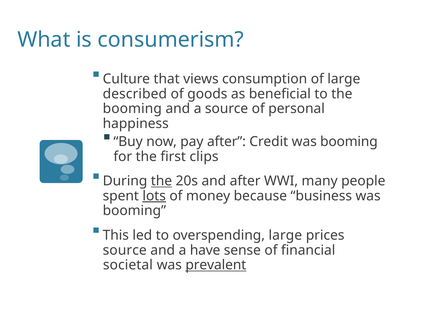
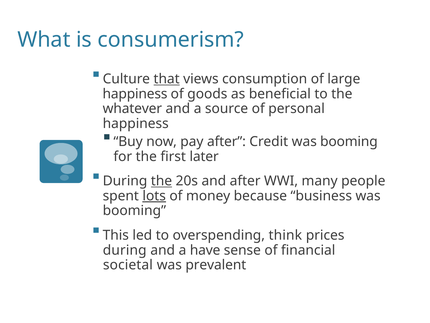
that underline: none -> present
described at (135, 94): described -> happiness
booming at (132, 109): booming -> whatever
clips: clips -> later
overspending large: large -> think
source at (125, 250): source -> during
prevalent underline: present -> none
